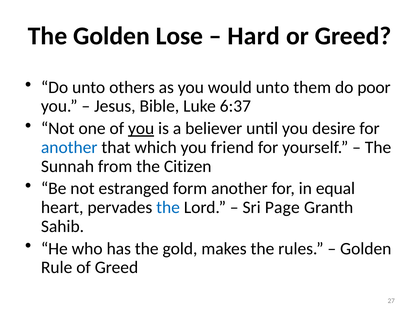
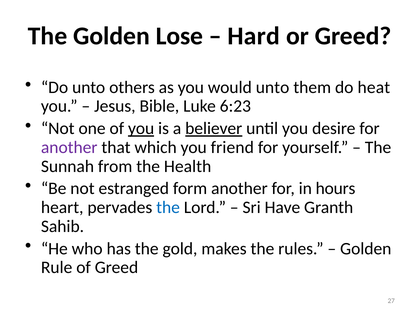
poor: poor -> heat
6:37: 6:37 -> 6:23
believer underline: none -> present
another at (69, 147) colour: blue -> purple
Citizen: Citizen -> Health
equal: equal -> hours
Page: Page -> Have
